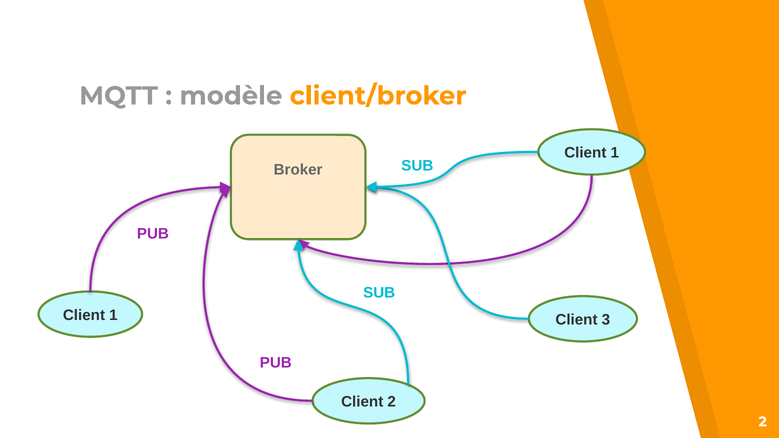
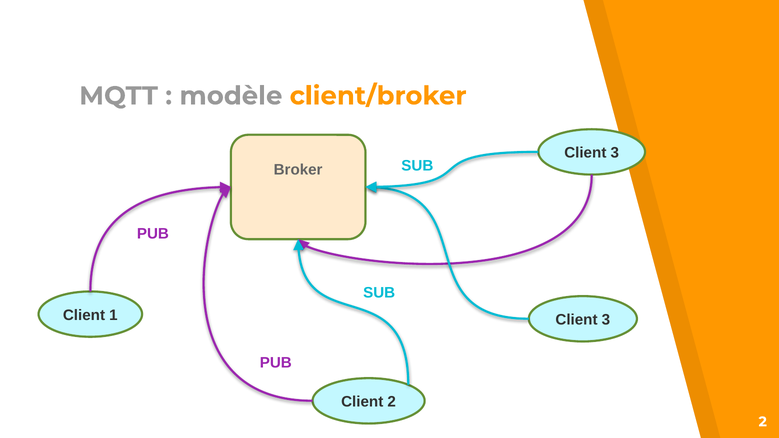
1 at (615, 153): 1 -> 3
